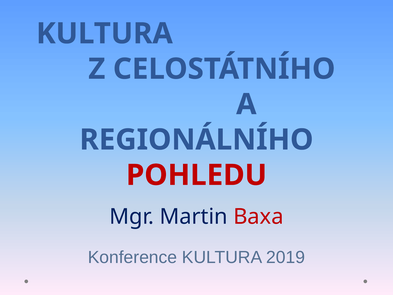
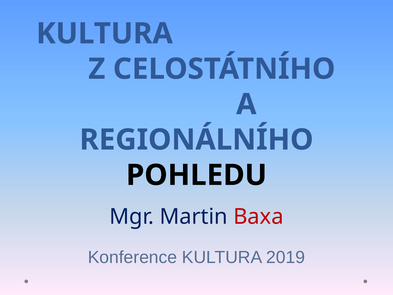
POHLEDU colour: red -> black
